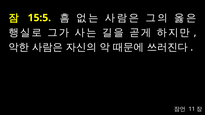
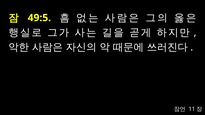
15:5: 15:5 -> 49:5
